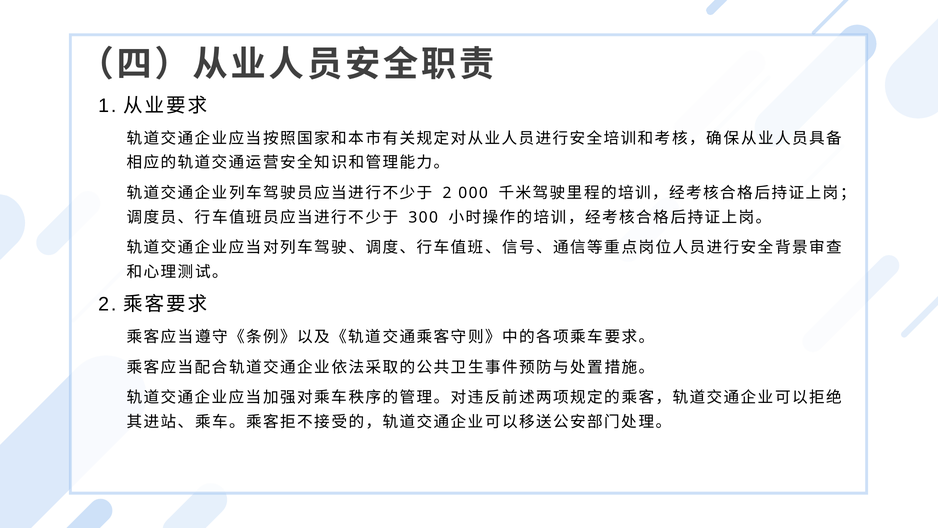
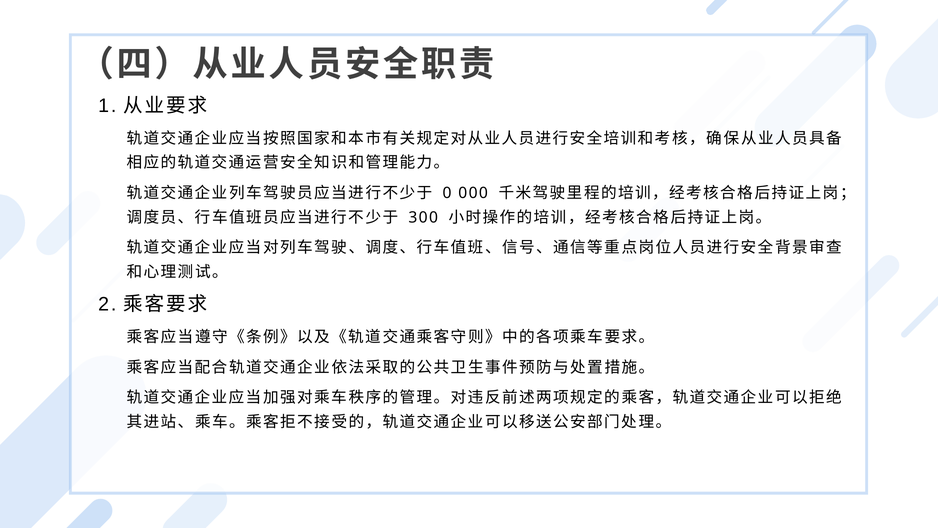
2 at (447, 193): 2 -> 0
